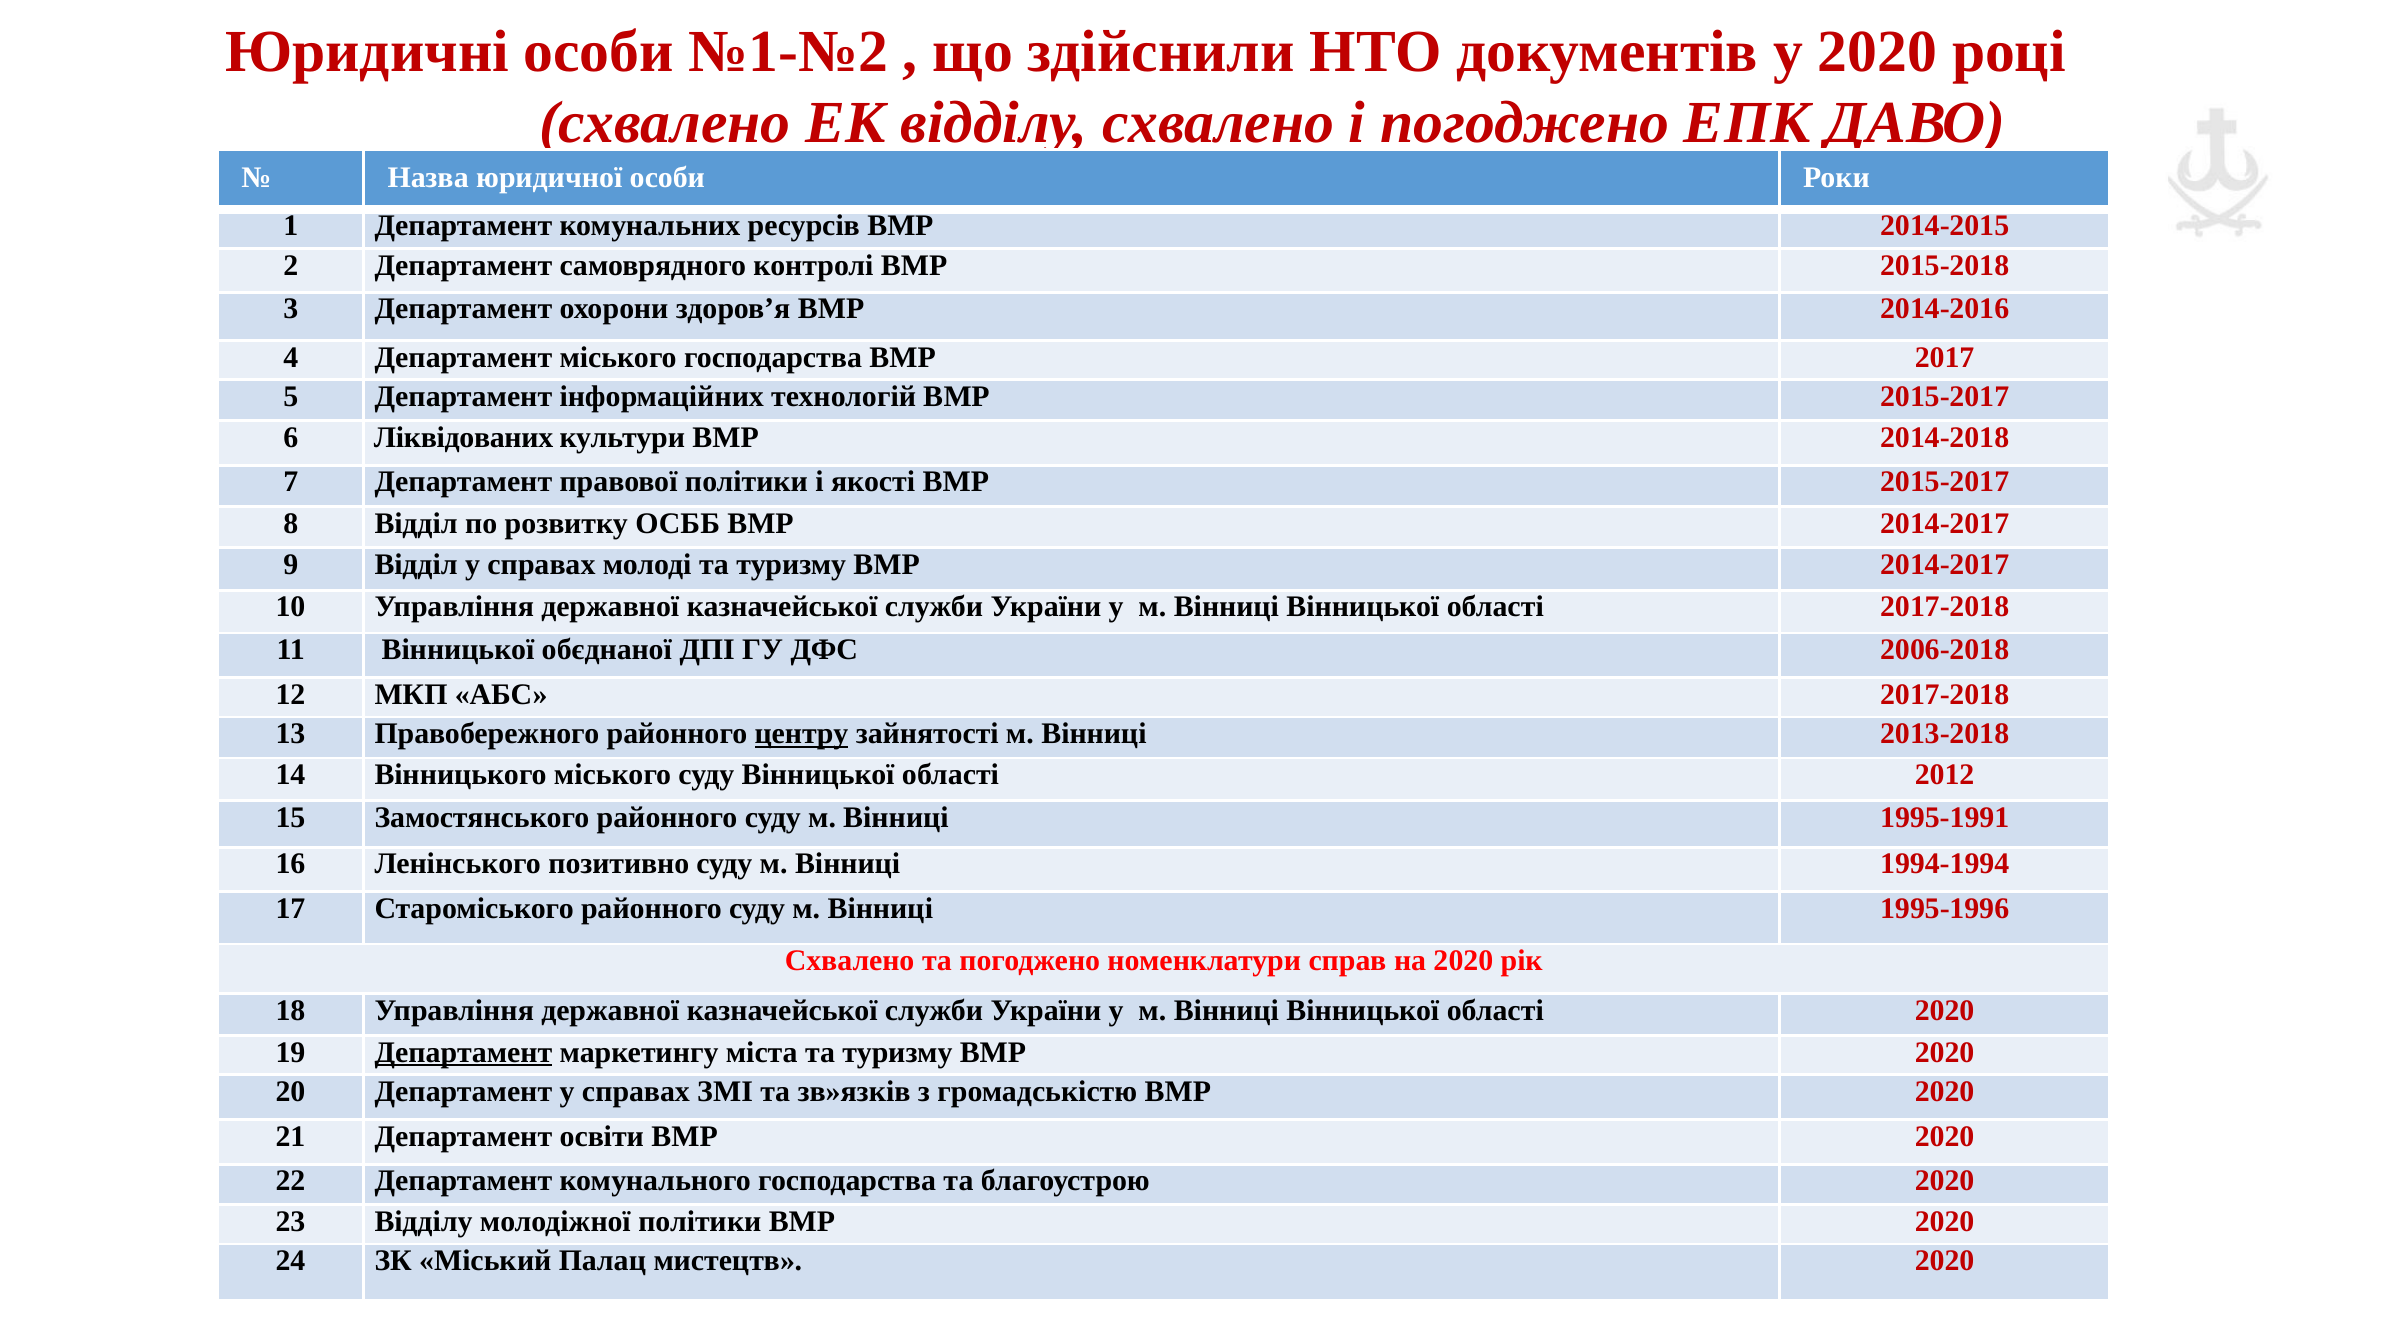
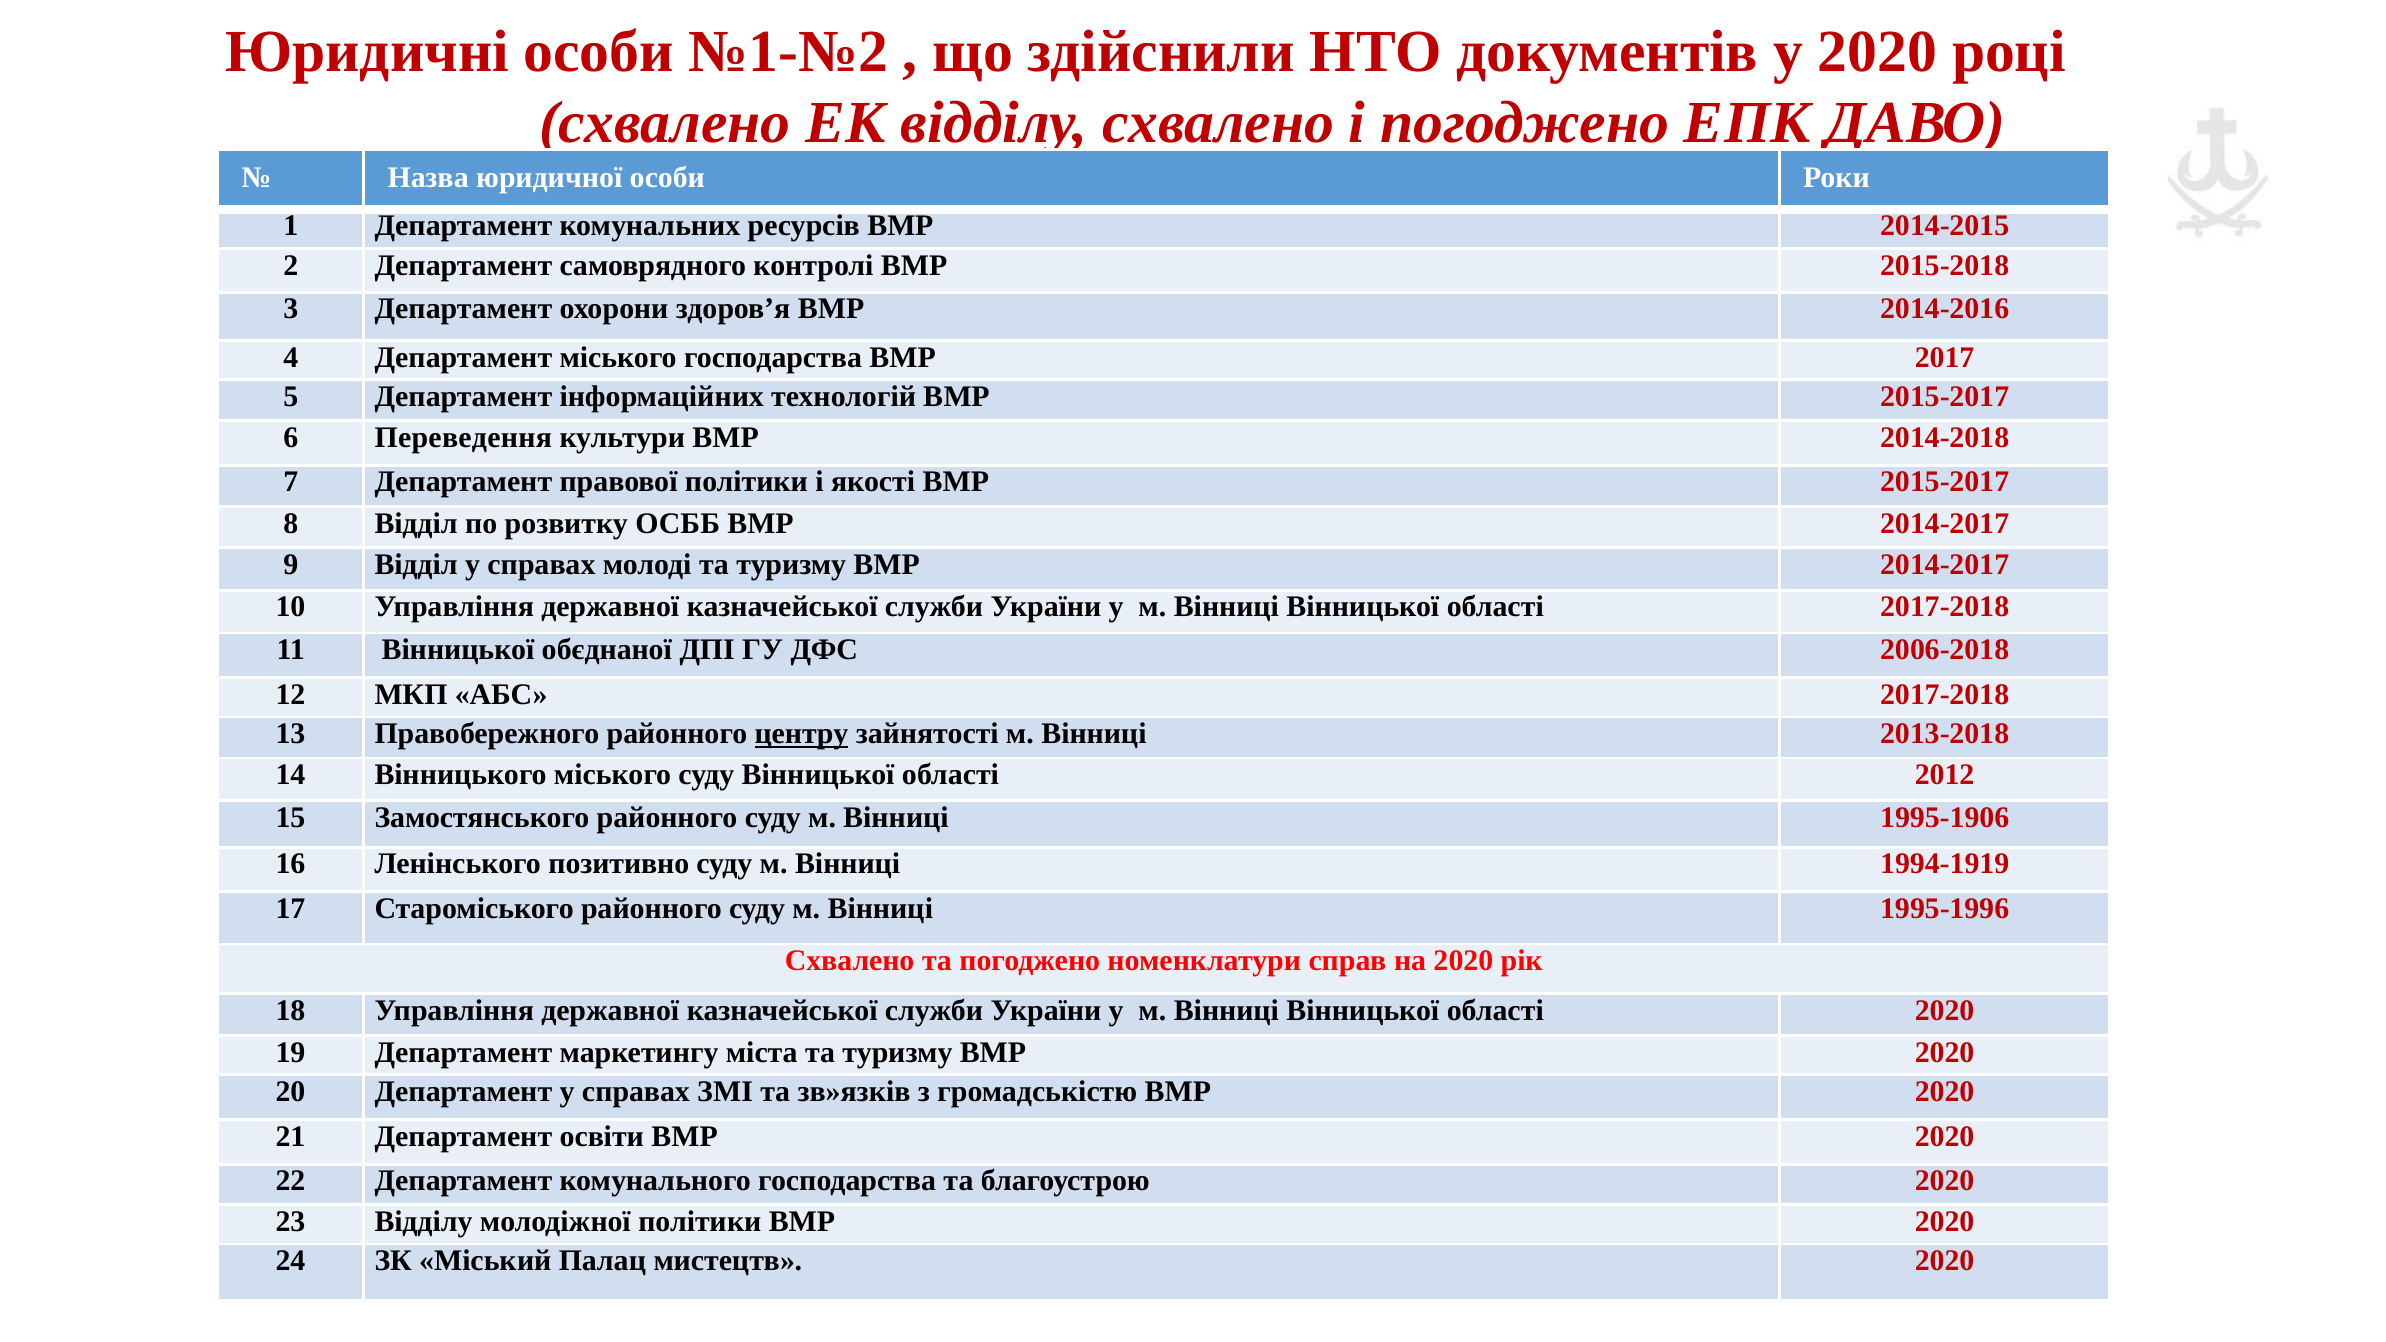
Ліквідованих: Ліквідованих -> Переведення
1995-1991: 1995-1991 -> 1995-1906
1994-1994: 1994-1994 -> 1994-1919
Департамент at (463, 1052) underline: present -> none
